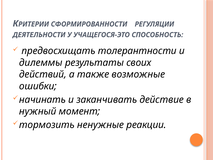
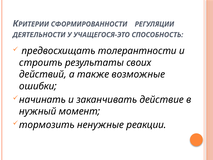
дилеммы: дилеммы -> строить
